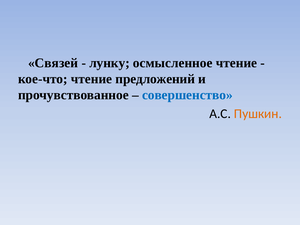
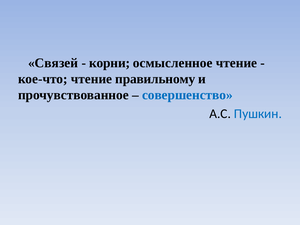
лунку: лунку -> корни
предложений: предложений -> правильному
Пушкин colour: orange -> blue
